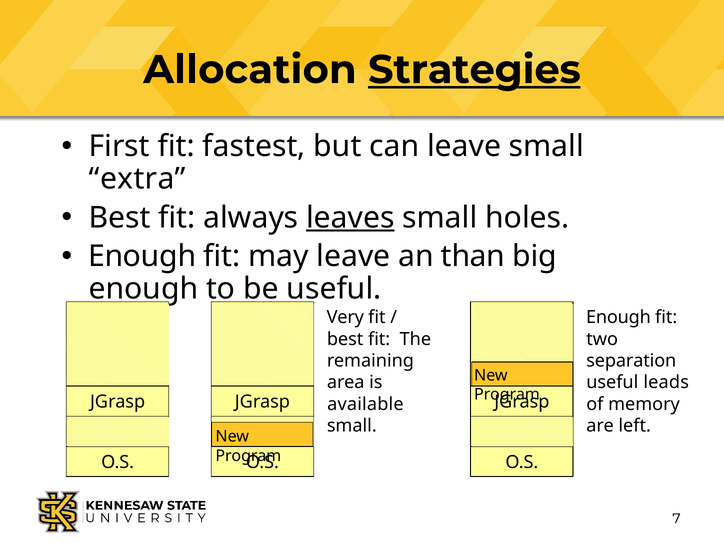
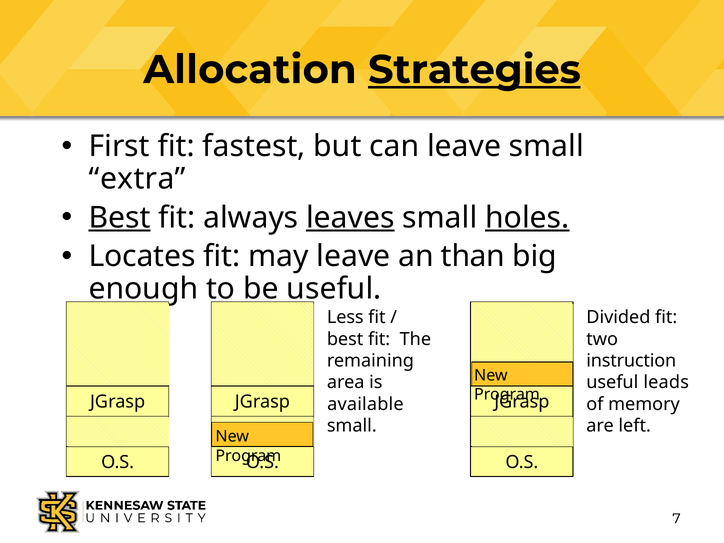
Best at (120, 218) underline: none -> present
holes underline: none -> present
Enough at (142, 256): Enough -> Locates
Very: Very -> Less
Enough at (618, 317): Enough -> Divided
separation: separation -> instruction
